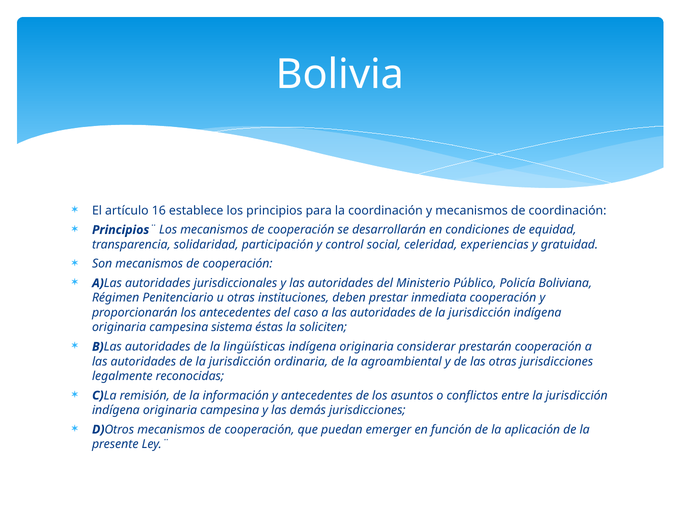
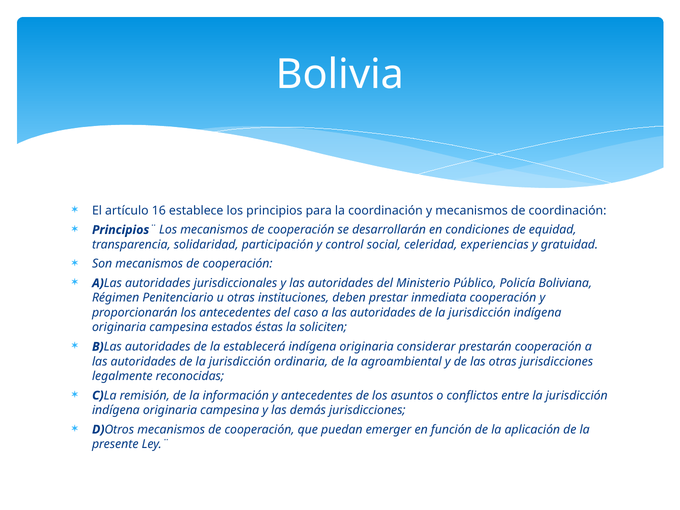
sistema: sistema -> estados
lingüísticas: lingüísticas -> establecerá
